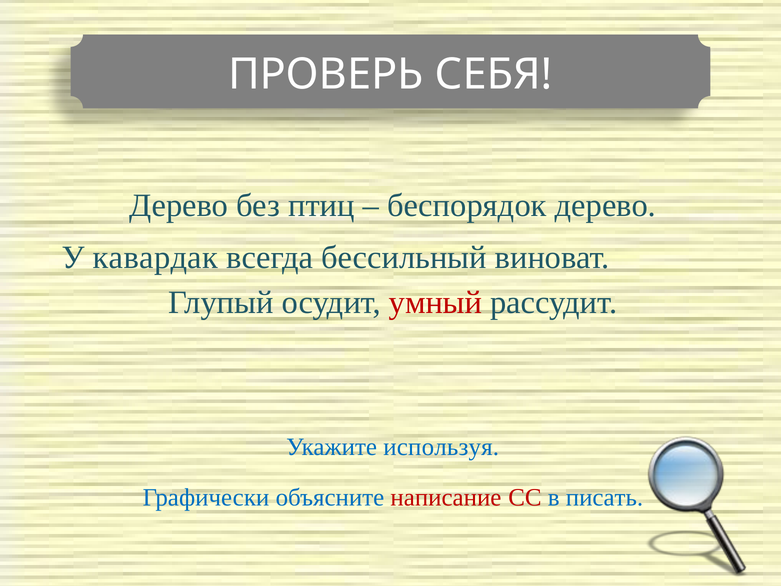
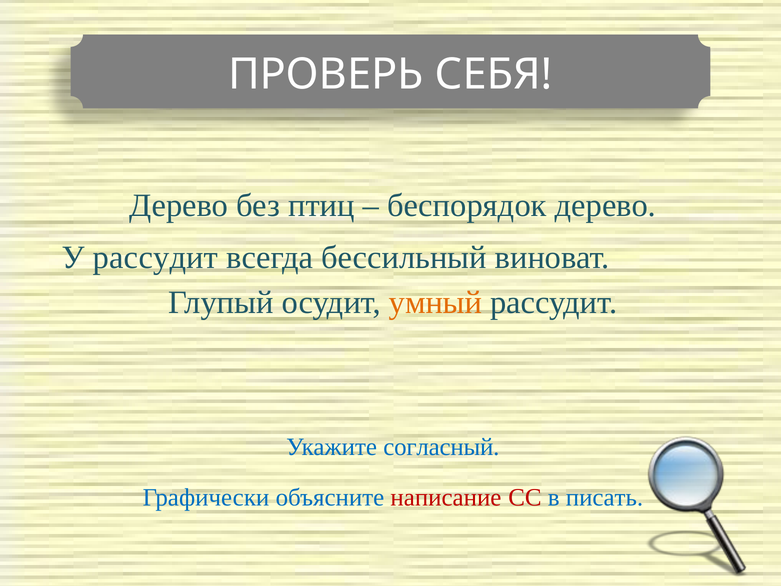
У кавардак: кавардак -> рассудит
умный colour: red -> orange
используя: используя -> согласный
